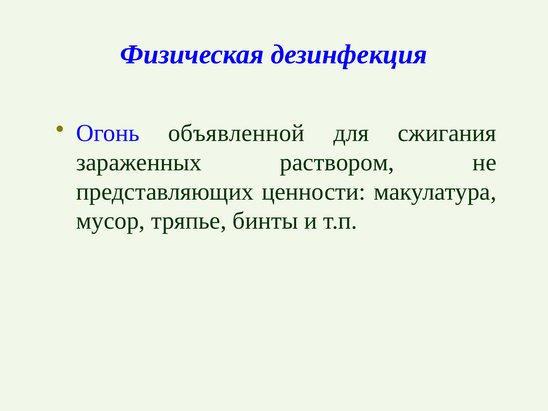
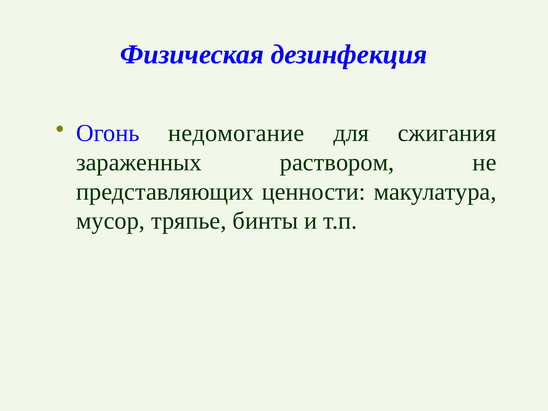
объявленной: объявленной -> недомогание
